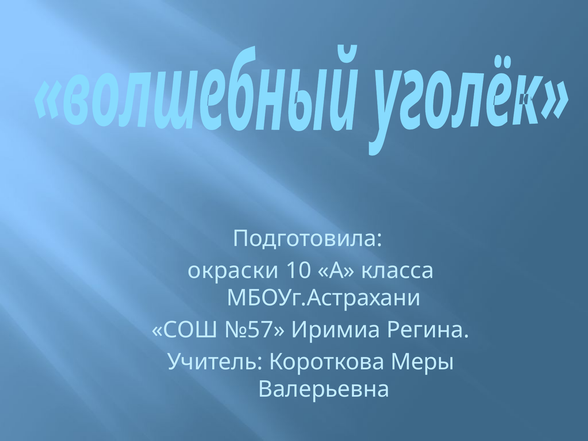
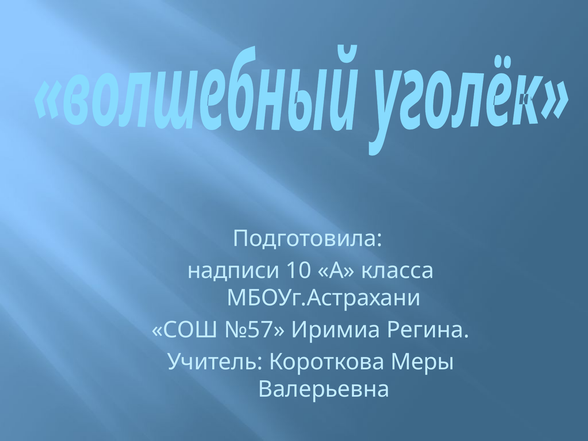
окраски: окраски -> надписи
